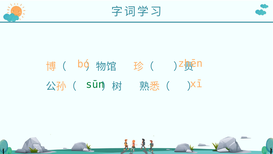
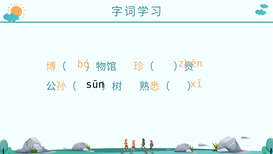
sūn colour: green -> black
